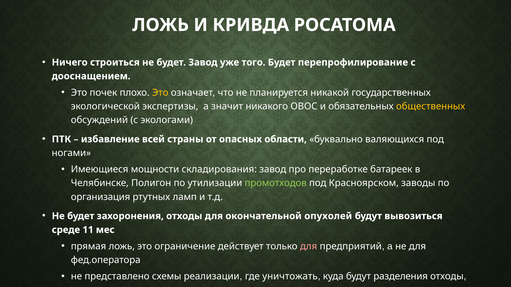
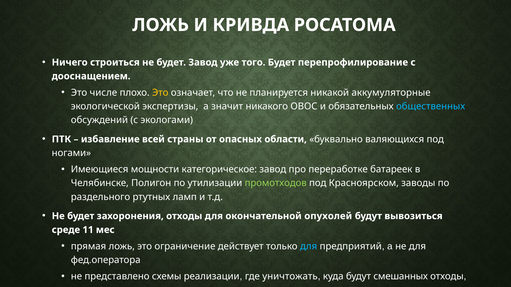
почек: почек -> числе
государственных: государственных -> аккумуляторные
общественных colour: yellow -> light blue
складирования: складирования -> категорическое
организация: организация -> раздельного
для at (309, 247) colour: pink -> light blue
разделения: разделения -> смешанных
